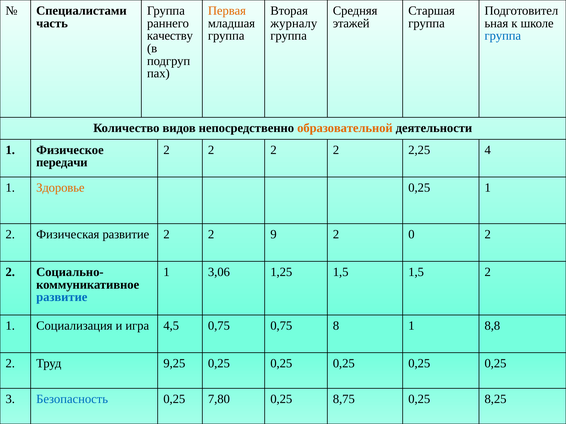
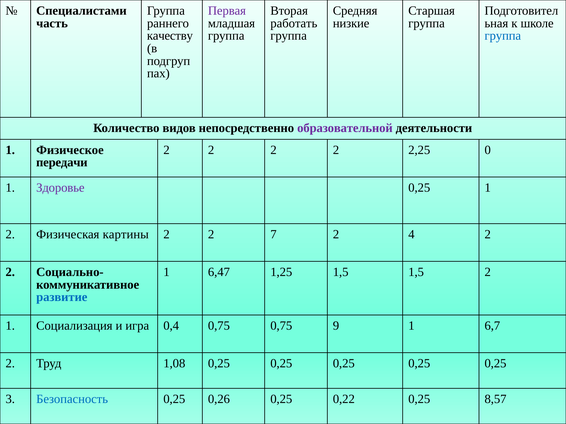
Первая colour: orange -> purple
журналу: журналу -> работать
этажей: этажей -> низкие
образовательной colour: orange -> purple
4: 4 -> 0
Здоровье colour: orange -> purple
Физическая развитие: развитие -> картины
9: 9 -> 7
0: 0 -> 4
3,06: 3,06 -> 6,47
4,5: 4,5 -> 0,4
8: 8 -> 9
8,8: 8,8 -> 6,7
9,25: 9,25 -> 1,08
7,80: 7,80 -> 0,26
8,75: 8,75 -> 0,22
8,25: 8,25 -> 8,57
